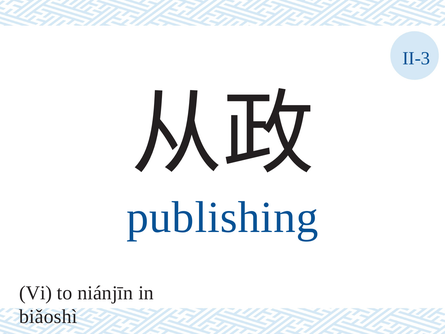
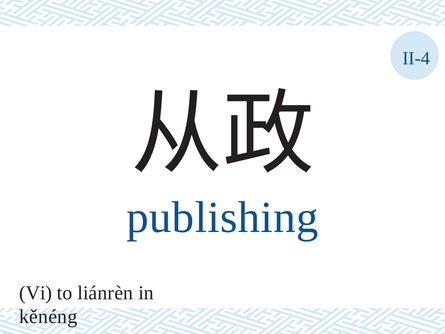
II-3: II-3 -> II-4
niánjīn: niánjīn -> liánrèn
biǎoshì: biǎoshì -> kěnéng
